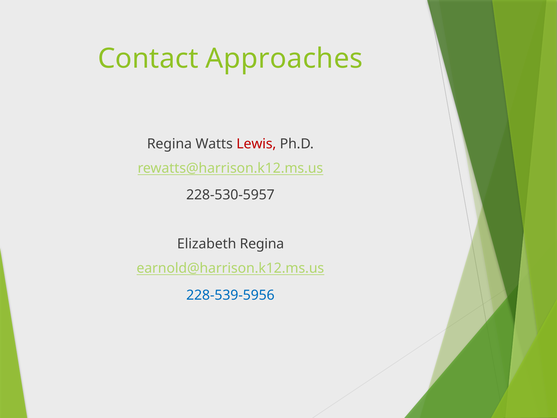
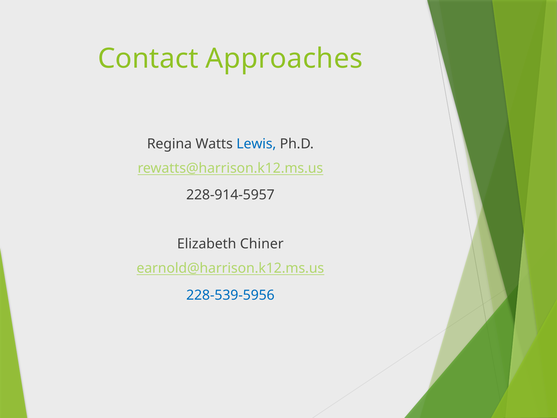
Lewis colour: red -> blue
228-530-5957: 228-530-5957 -> 228-914-5957
Elizabeth Regina: Regina -> Chiner
